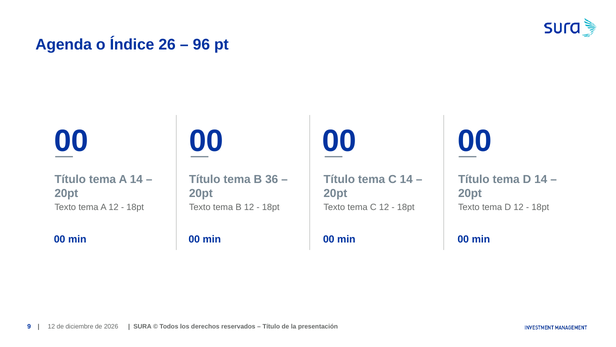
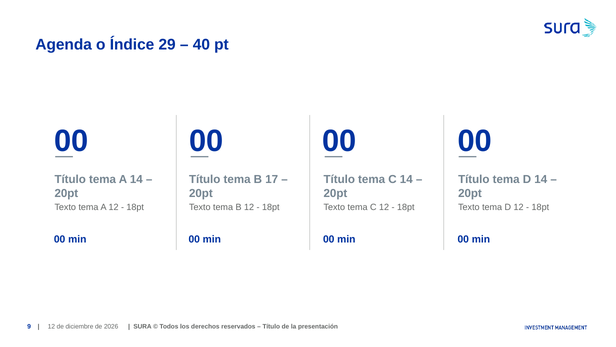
26: 26 -> 29
96: 96 -> 40
36: 36 -> 17
